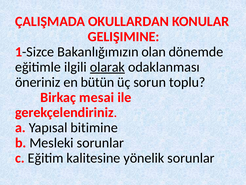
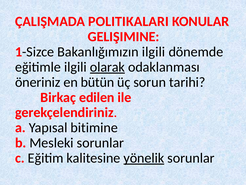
OKULLARDAN: OKULLARDAN -> POLITIKALARI
Bakanlığımızın olan: olan -> ilgili
toplu: toplu -> tarihi
mesai: mesai -> edilen
yönelik underline: none -> present
